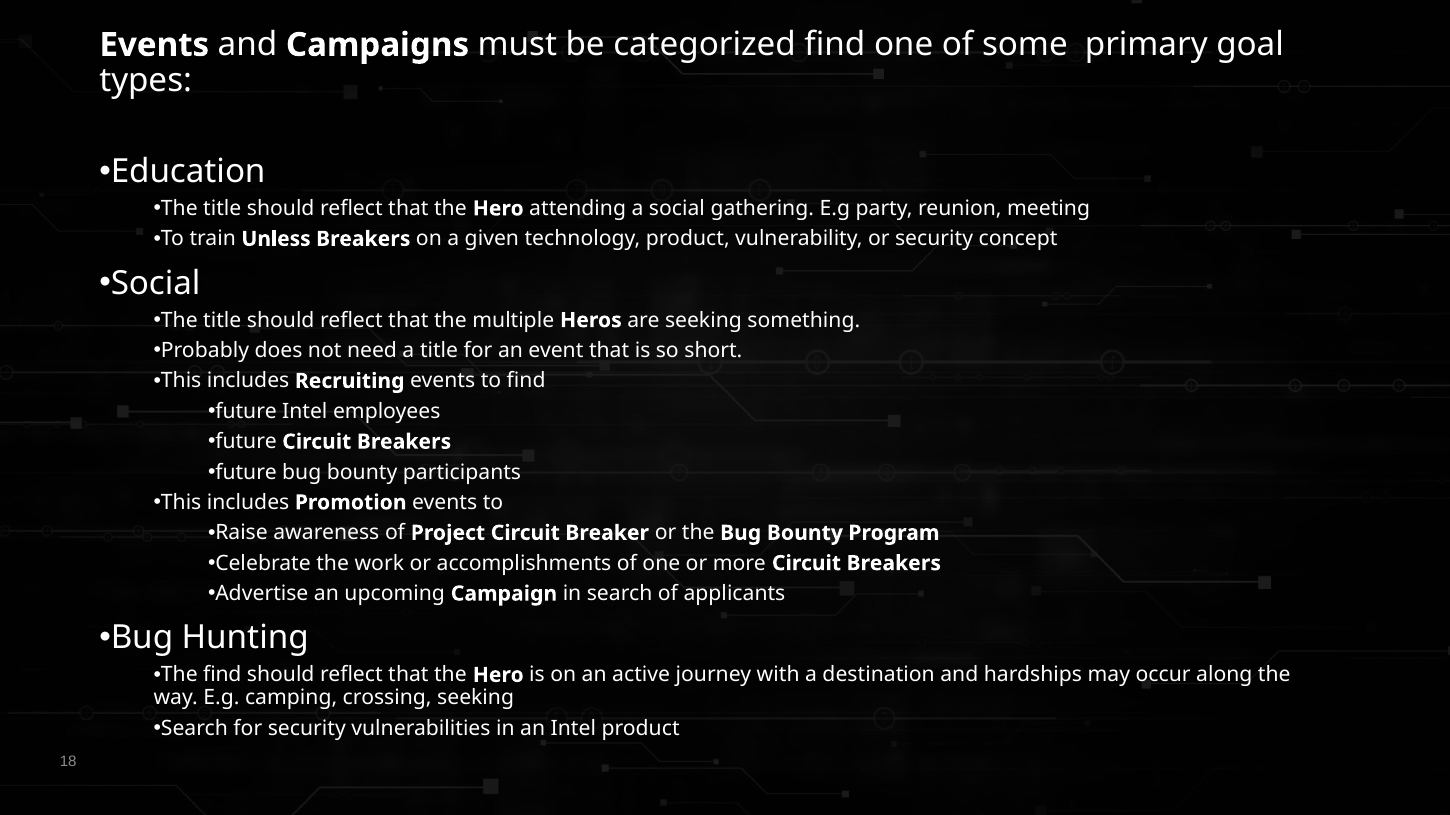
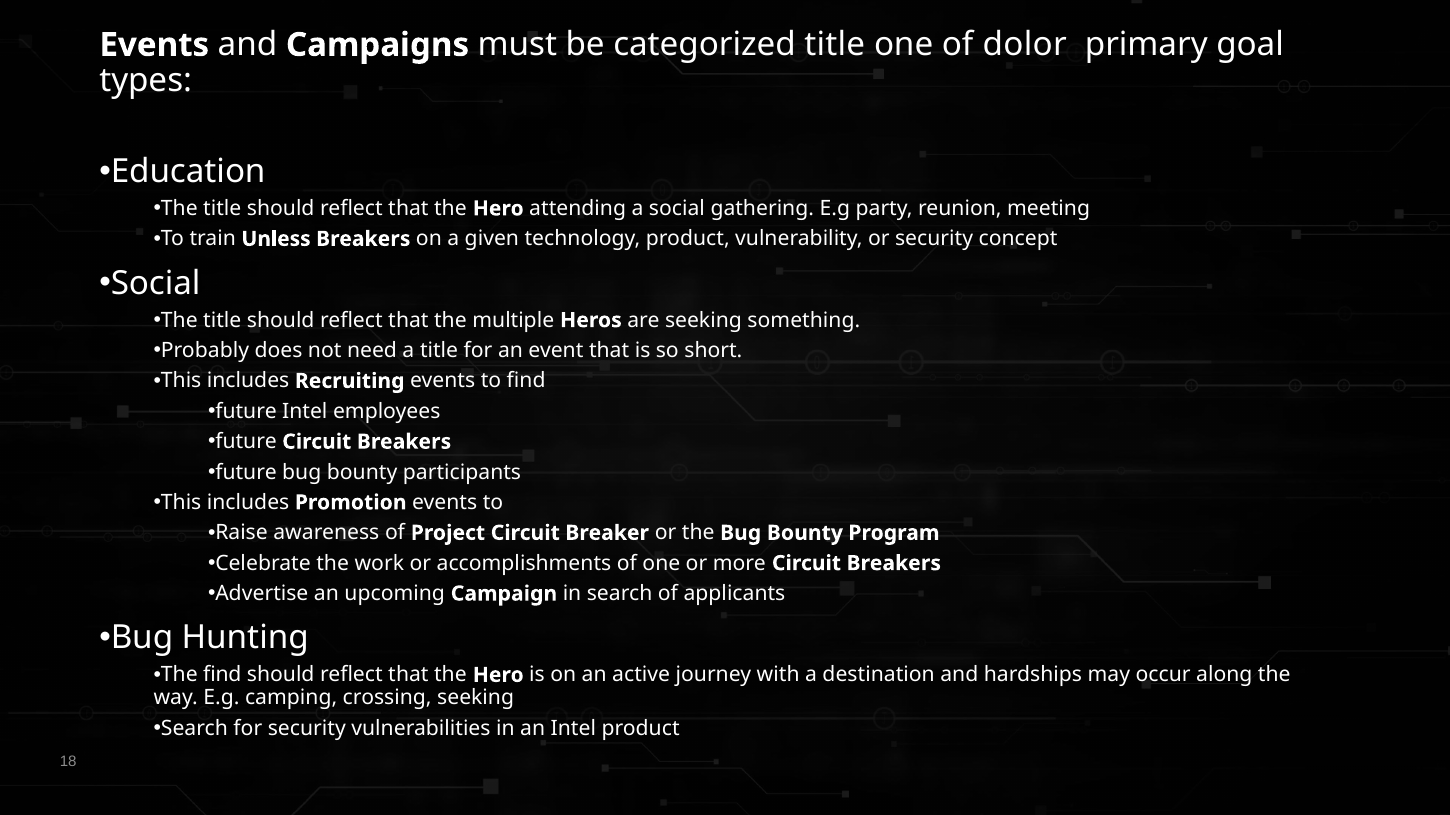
categorized find: find -> title
some: some -> dolor
